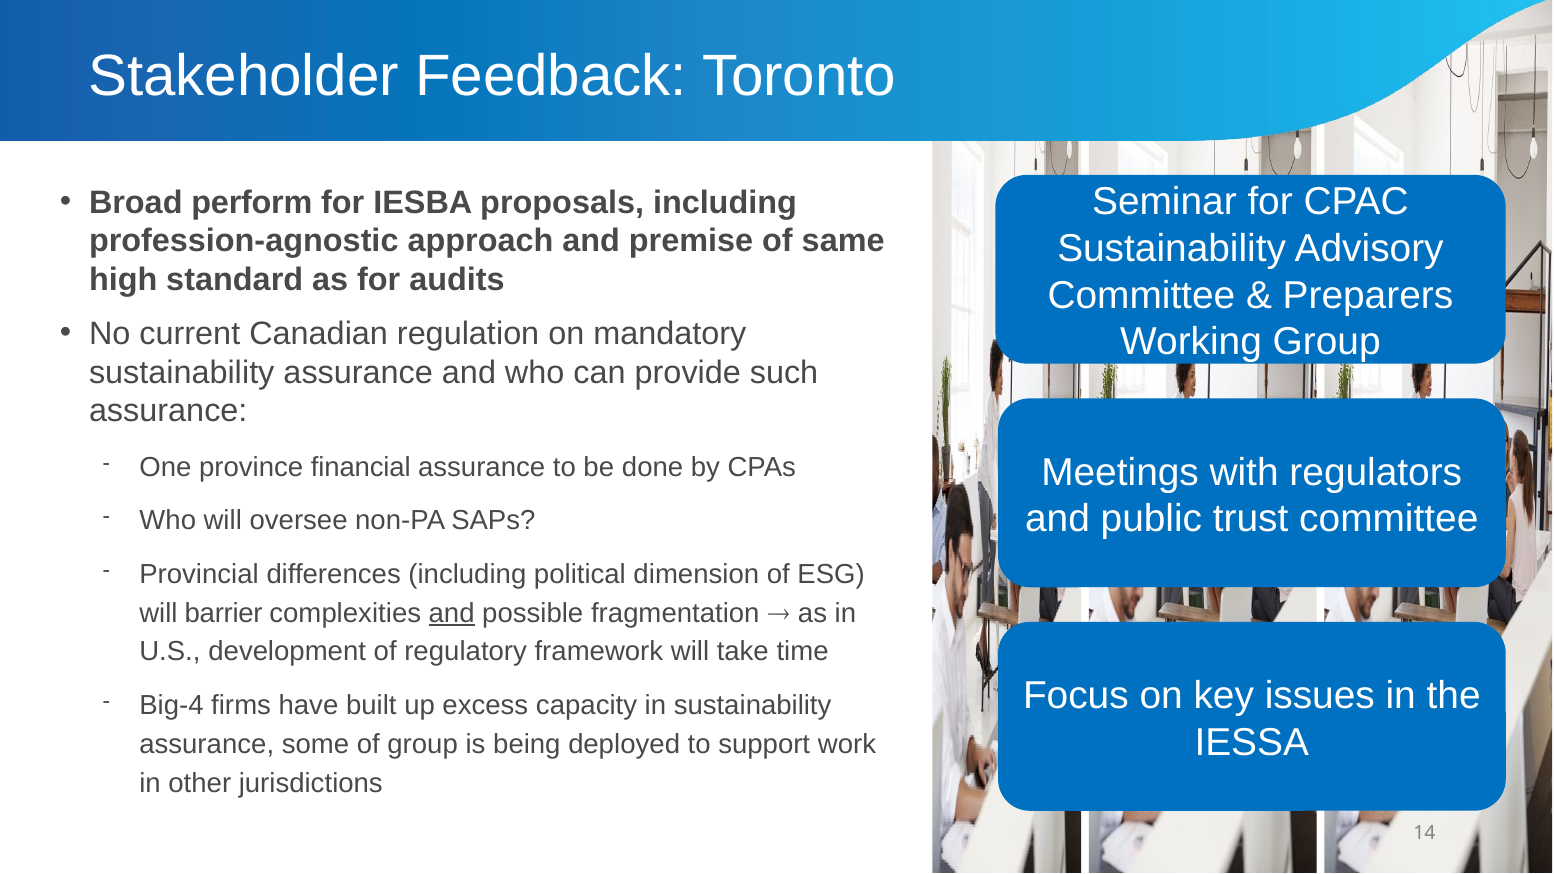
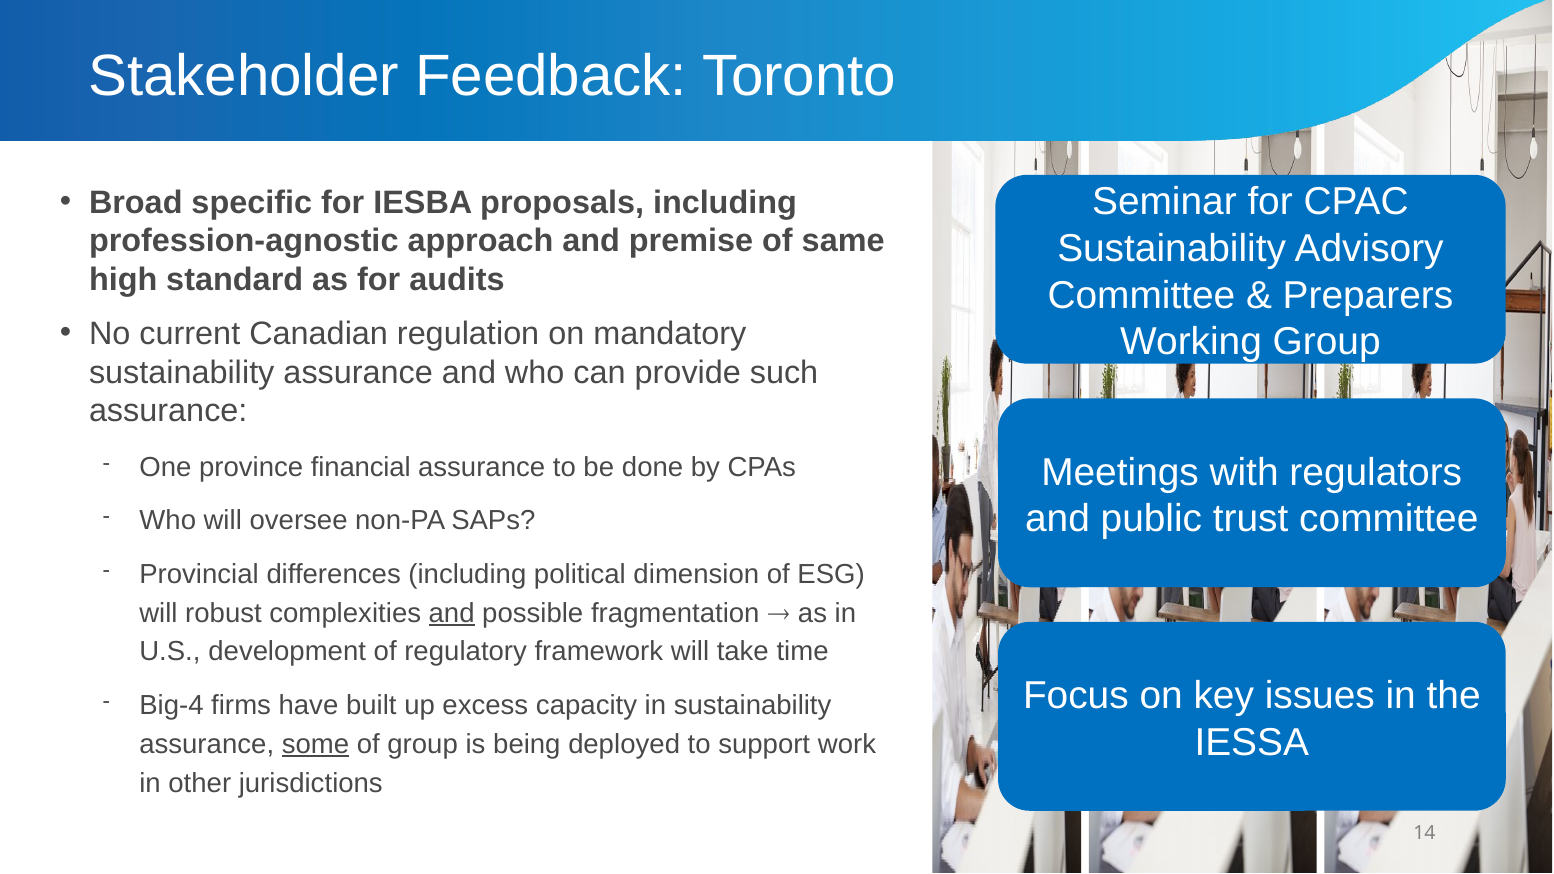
perform: perform -> specific
barrier: barrier -> robust
some underline: none -> present
